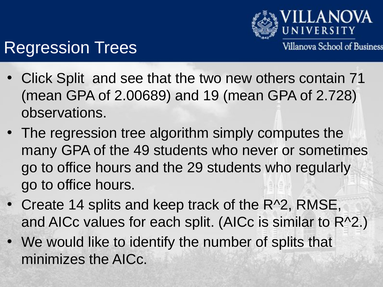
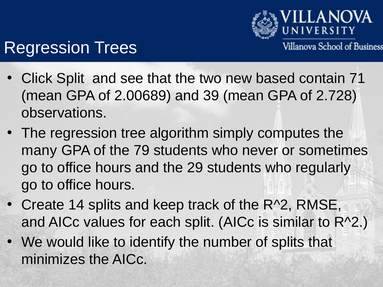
others: others -> based
19: 19 -> 39
49: 49 -> 79
